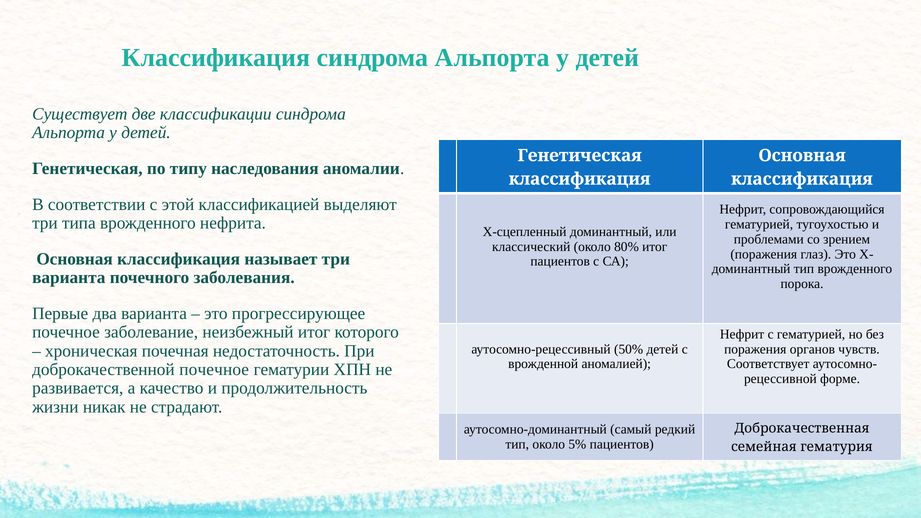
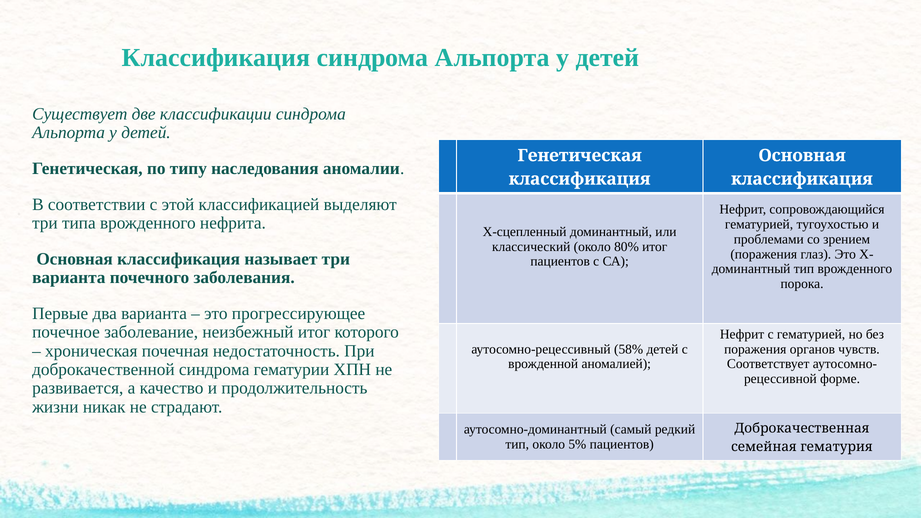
50%: 50% -> 58%
доброкачественной почечное: почечное -> синдрома
